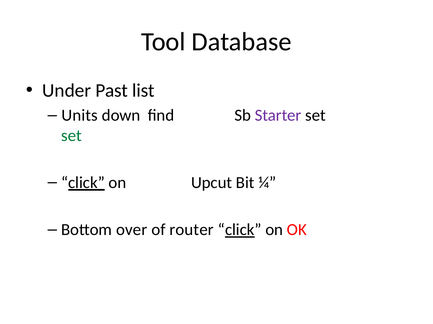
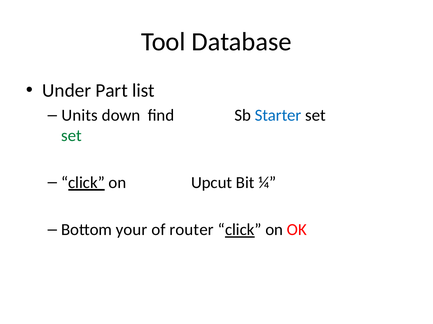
Past: Past -> Part
Starter at (278, 116) colour: purple -> blue
over: over -> your
